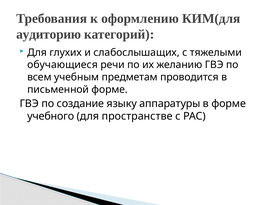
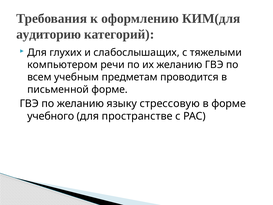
обучающиеся: обучающиеся -> компьютером
по создание: создание -> желанию
аппаратуры: аппаратуры -> стрессовую
